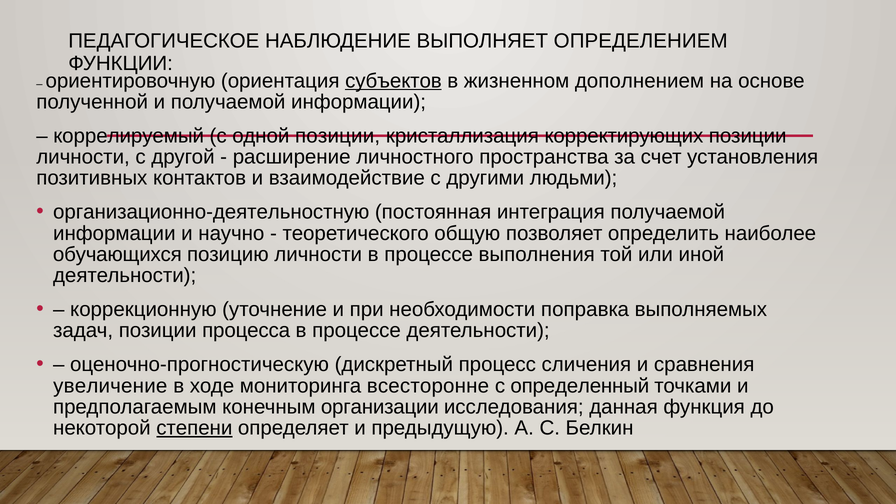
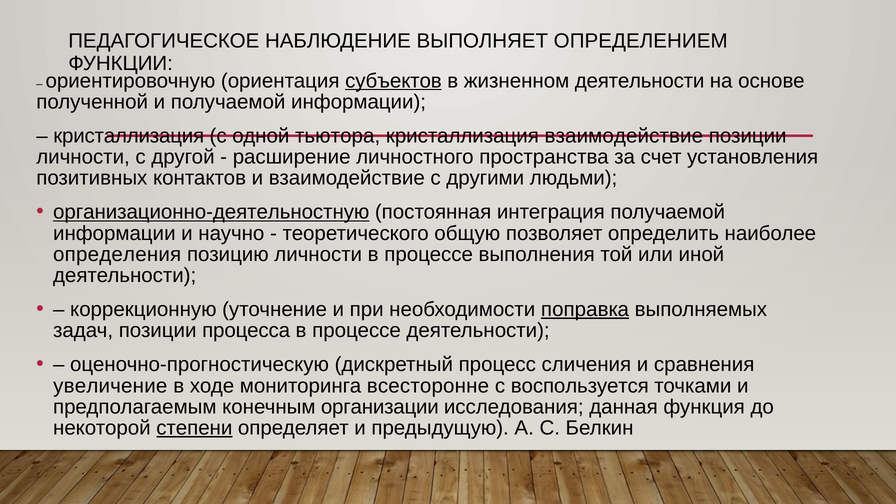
жизненном дополнением: дополнением -> деятельности
коррелируемый at (129, 136): коррелируемый -> кристаллизация
одной позиции: позиции -> тьютора
кристаллизация корректирующих: корректирующих -> взаимодействие
организационно-деятельностную underline: none -> present
обучающихся: обучающихся -> определения
поправка underline: none -> present
определенный: определенный -> воспользуется
